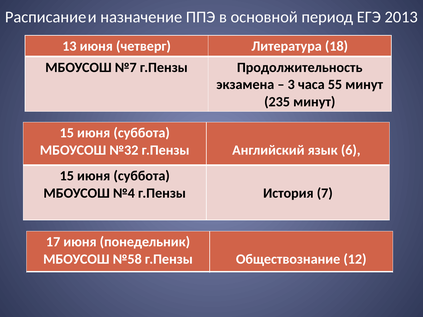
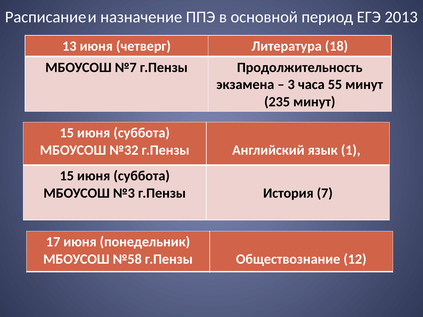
6: 6 -> 1
№4: №4 -> №3
